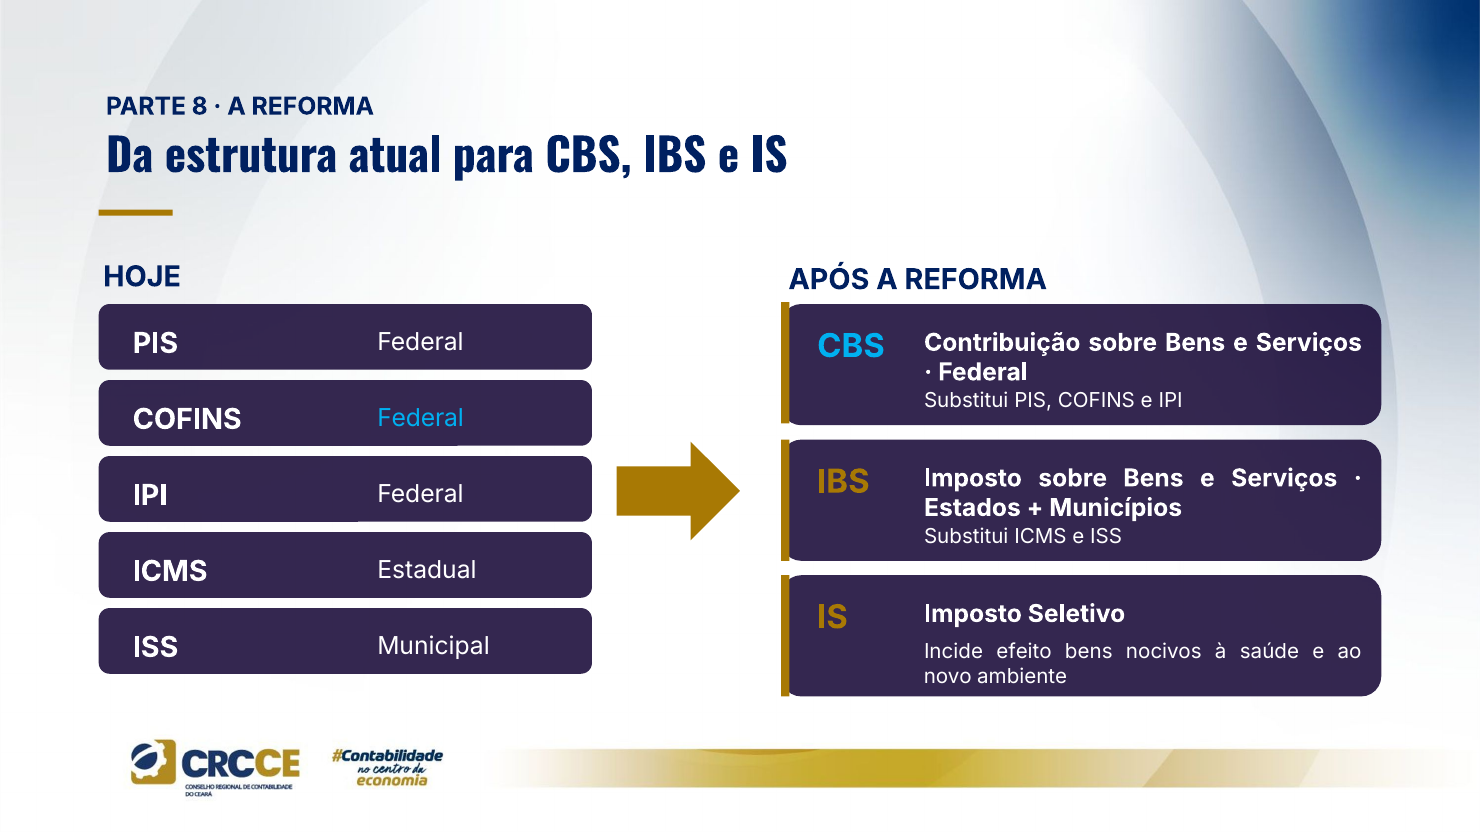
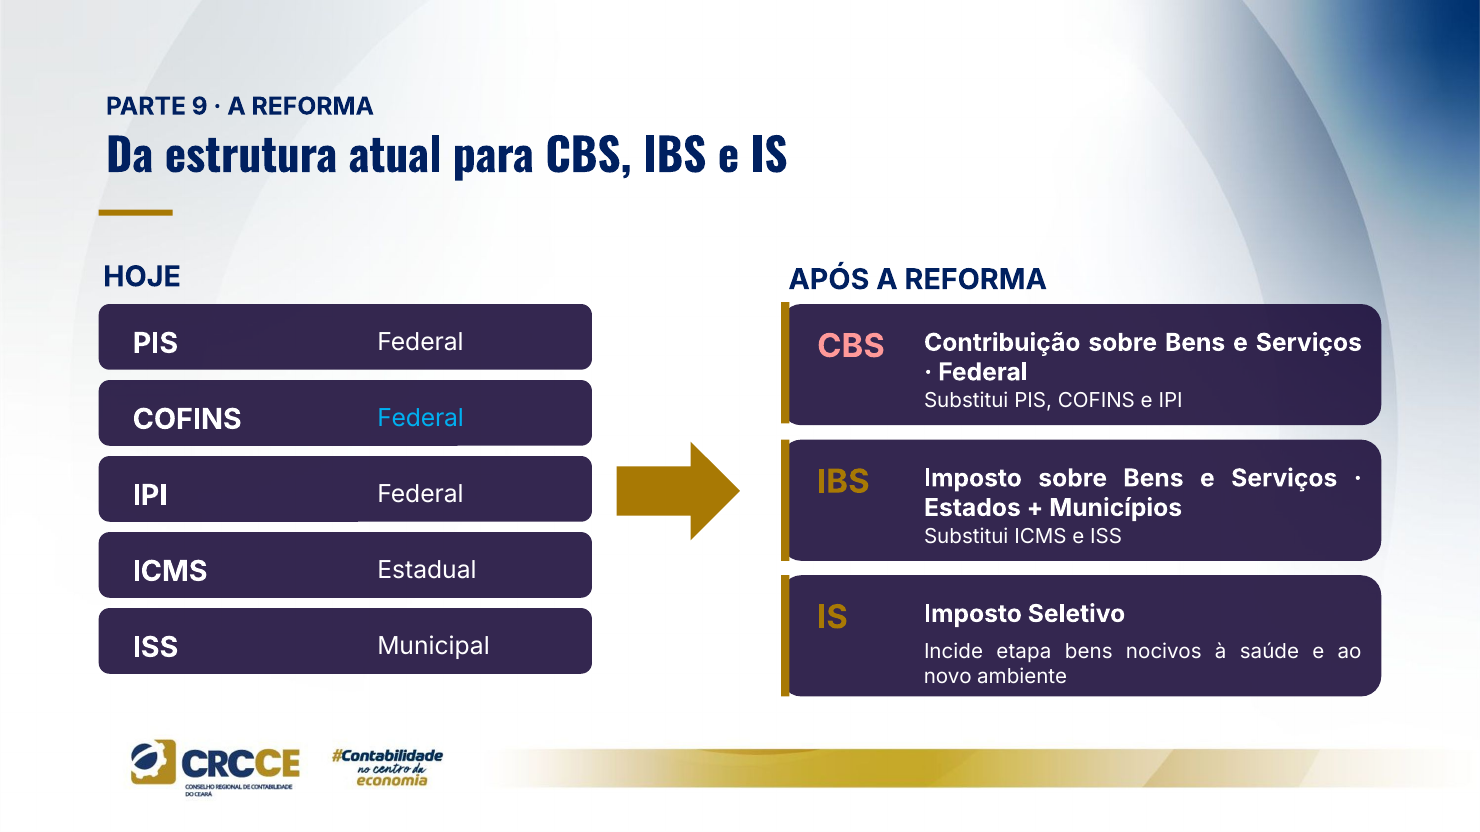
8: 8 -> 9
CBS at (851, 346) colour: light blue -> pink
efeito: efeito -> etapa
